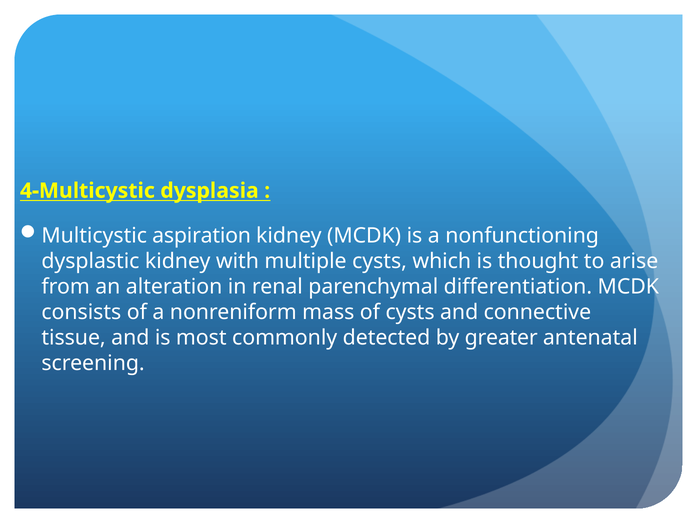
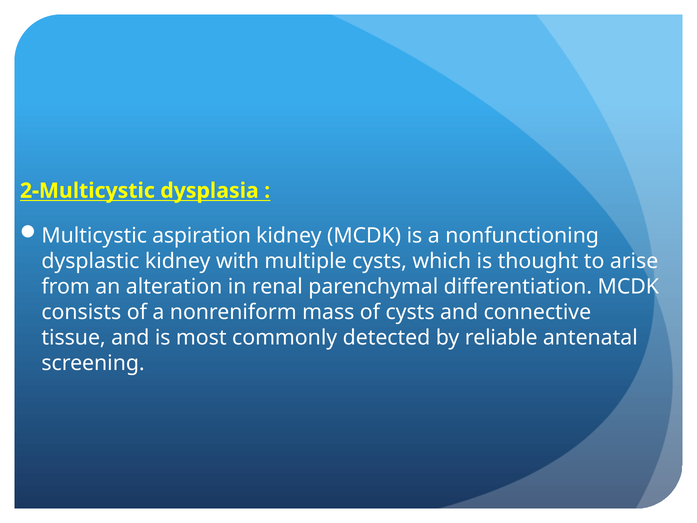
4-Multicystic: 4-Multicystic -> 2-Multicystic
greater: greater -> reliable
